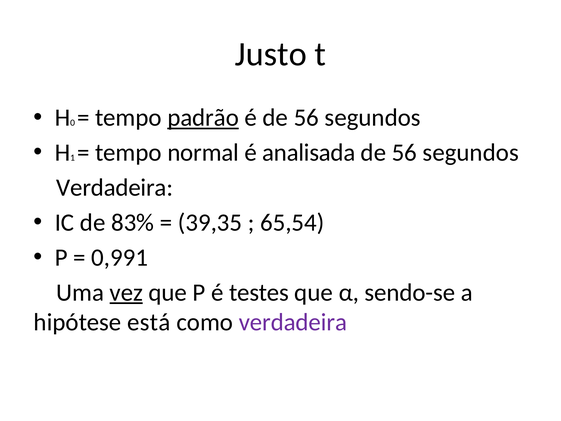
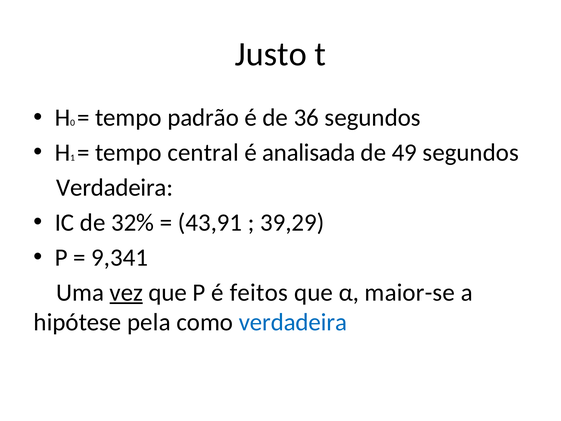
padrão underline: present -> none
é de 56: 56 -> 36
normal: normal -> central
56 at (404, 153): 56 -> 49
83%: 83% -> 32%
39,35: 39,35 -> 43,91
65,54: 65,54 -> 39,29
0,991: 0,991 -> 9,341
testes: testes -> feitos
sendo-se: sendo-se -> maior-se
está: está -> pela
verdadeira at (293, 322) colour: purple -> blue
